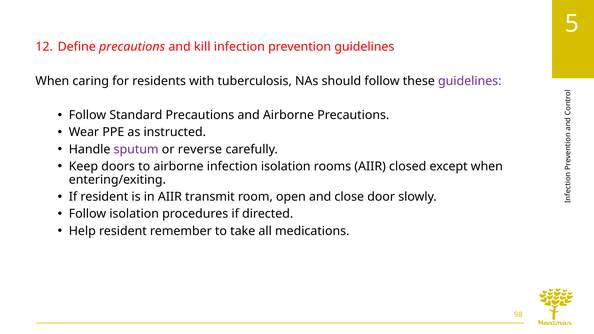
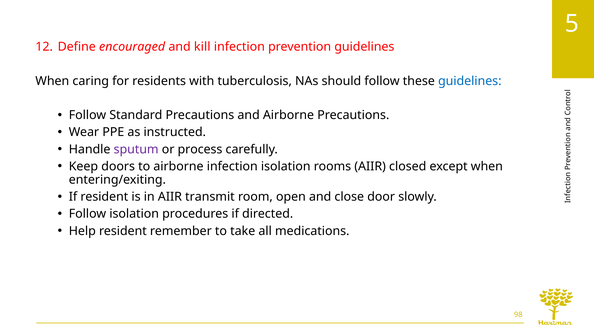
Define precautions: precautions -> encouraged
guidelines at (470, 81) colour: purple -> blue
reverse: reverse -> process
